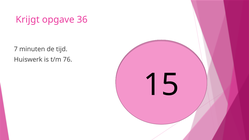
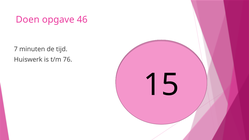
Krijgt: Krijgt -> Doen
36: 36 -> 46
